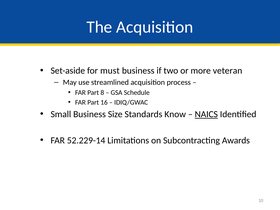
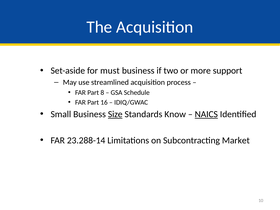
veteran: veteran -> support
Size underline: none -> present
52.229-14: 52.229-14 -> 23.288-14
Awards: Awards -> Market
